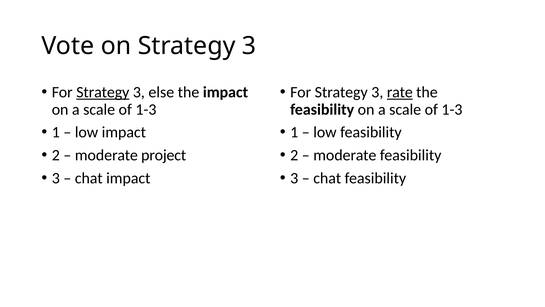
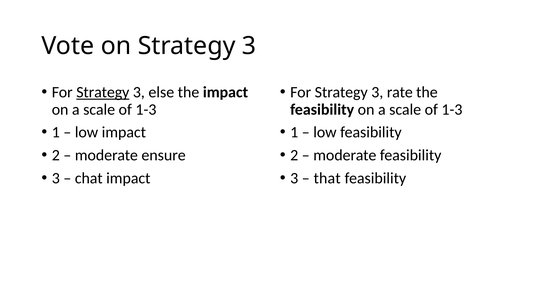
rate underline: present -> none
project: project -> ensure
chat at (327, 178): chat -> that
